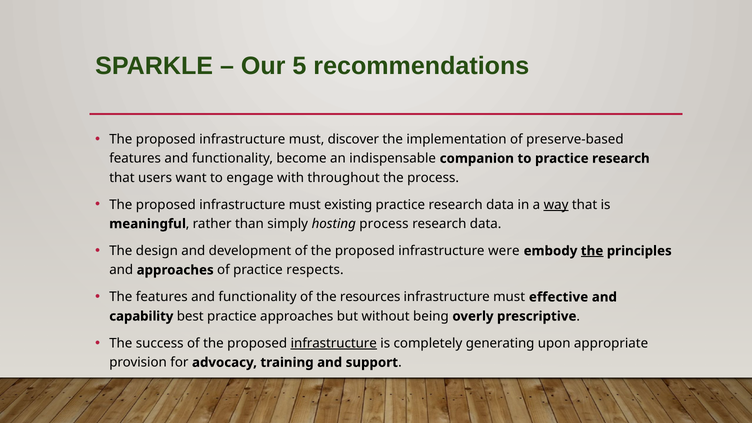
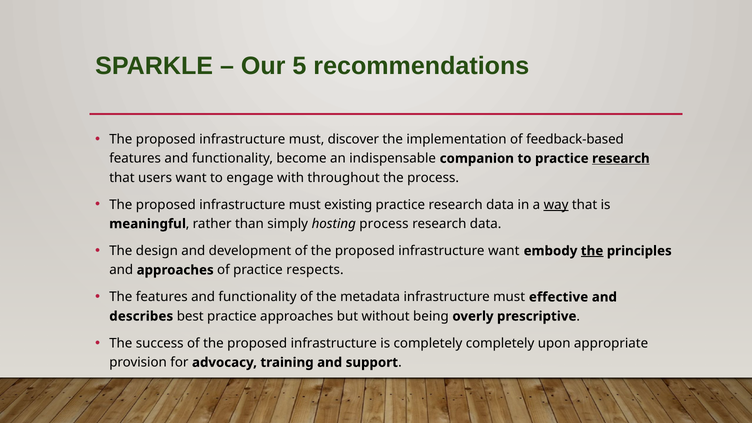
preserve-based: preserve-based -> feedback-based
research at (621, 158) underline: none -> present
infrastructure were: were -> want
resources: resources -> metadata
capability: capability -> describes
infrastructure at (334, 343) underline: present -> none
completely generating: generating -> completely
